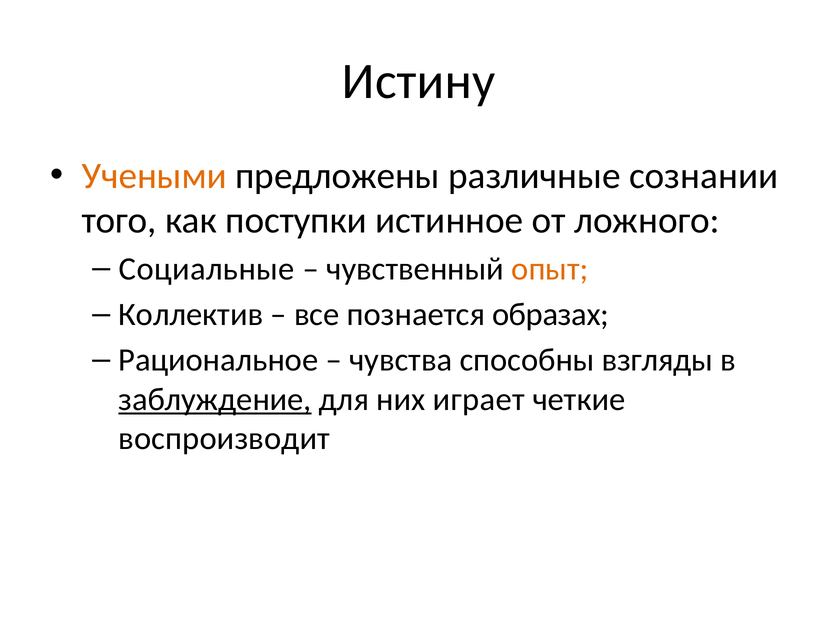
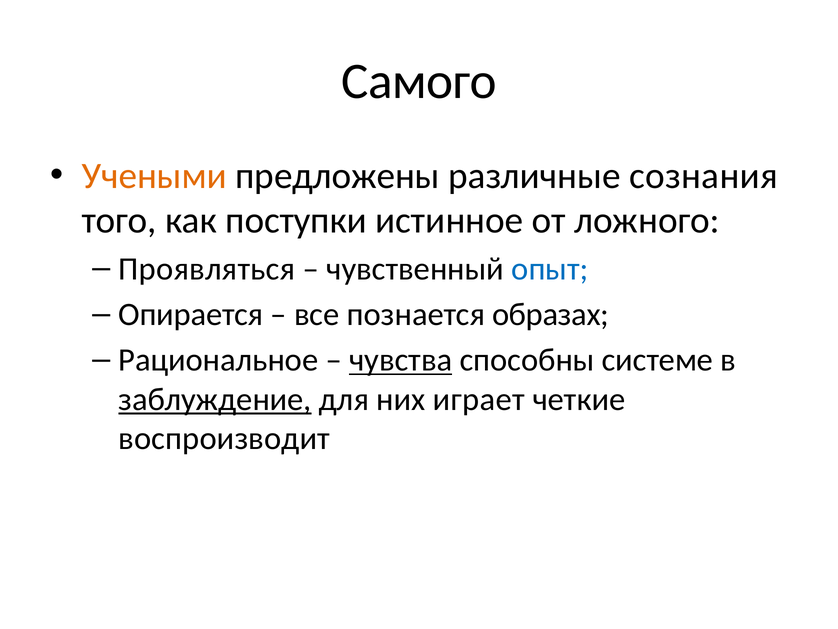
Истину: Истину -> Самого
сознании: сознании -> сознания
Социальные: Социальные -> Проявляться
опыт colour: orange -> blue
Коллектив: Коллектив -> Опирается
чувства underline: none -> present
взгляды: взгляды -> системе
